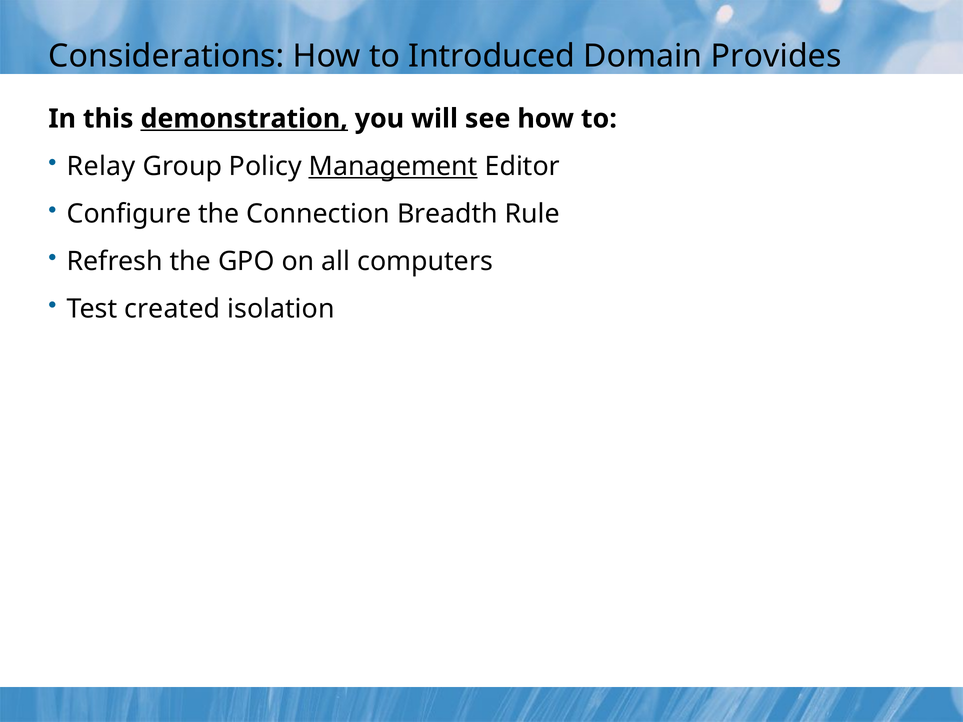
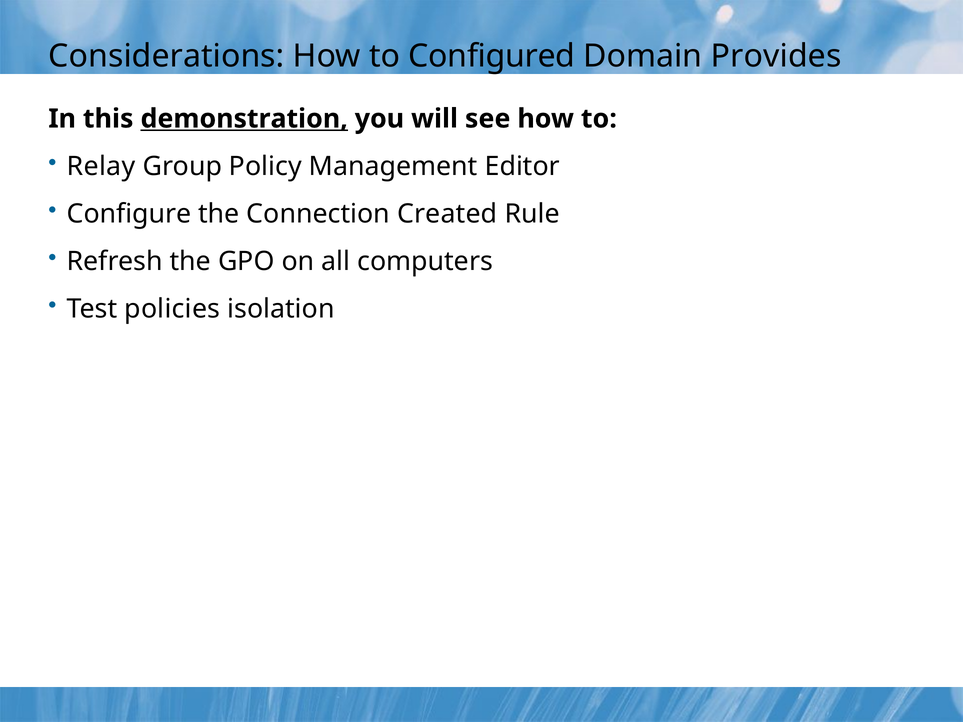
Introduced: Introduced -> Configured
Management underline: present -> none
Breadth: Breadth -> Created
created: created -> policies
